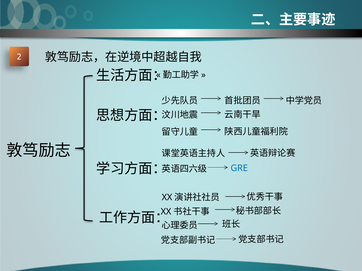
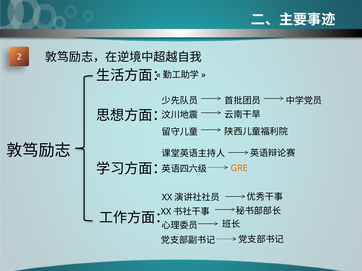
GRE colour: blue -> orange
